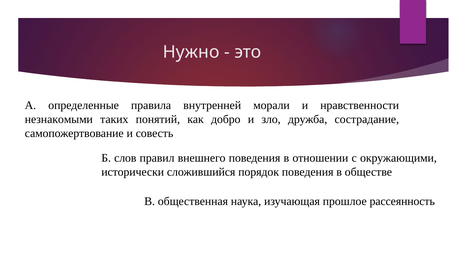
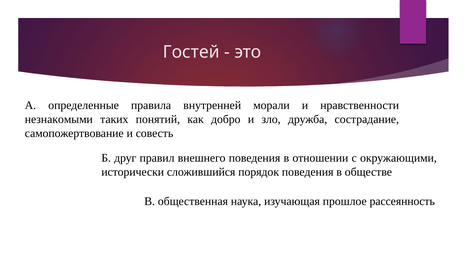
Нужно: Нужно -> Гостей
слов: слов -> друг
